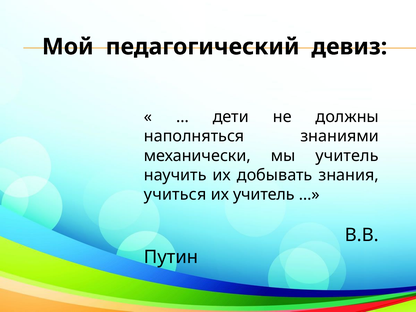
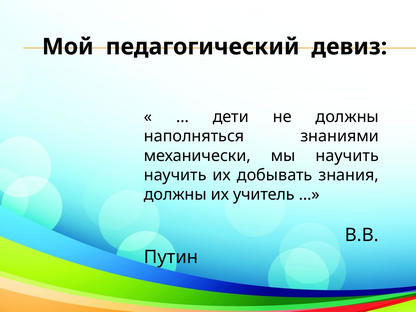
мы учитель: учитель -> научить
учиться at (175, 195): учиться -> должны
